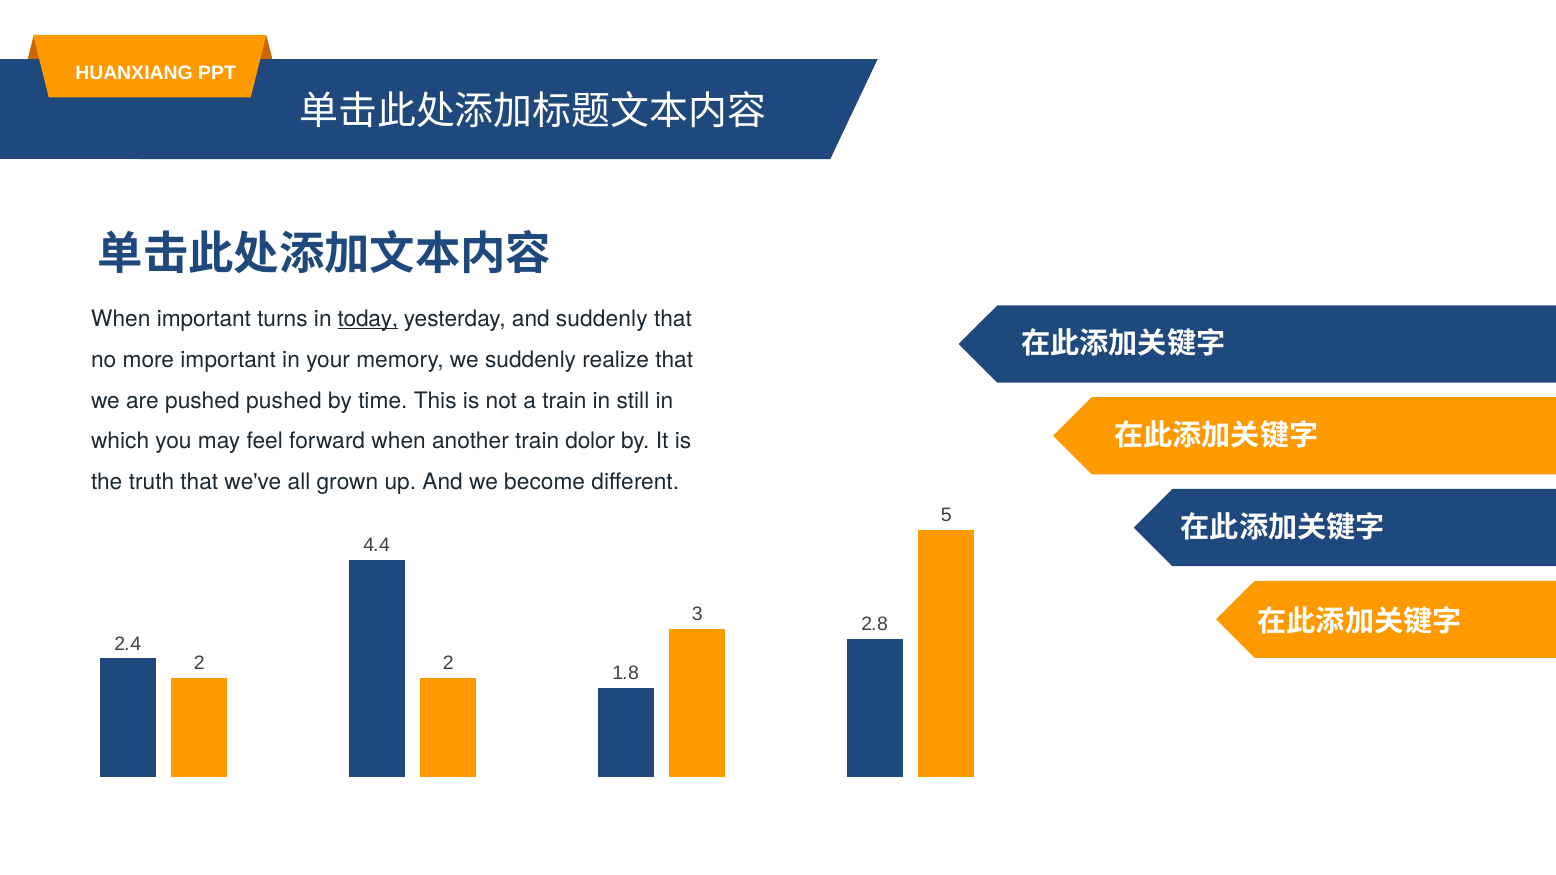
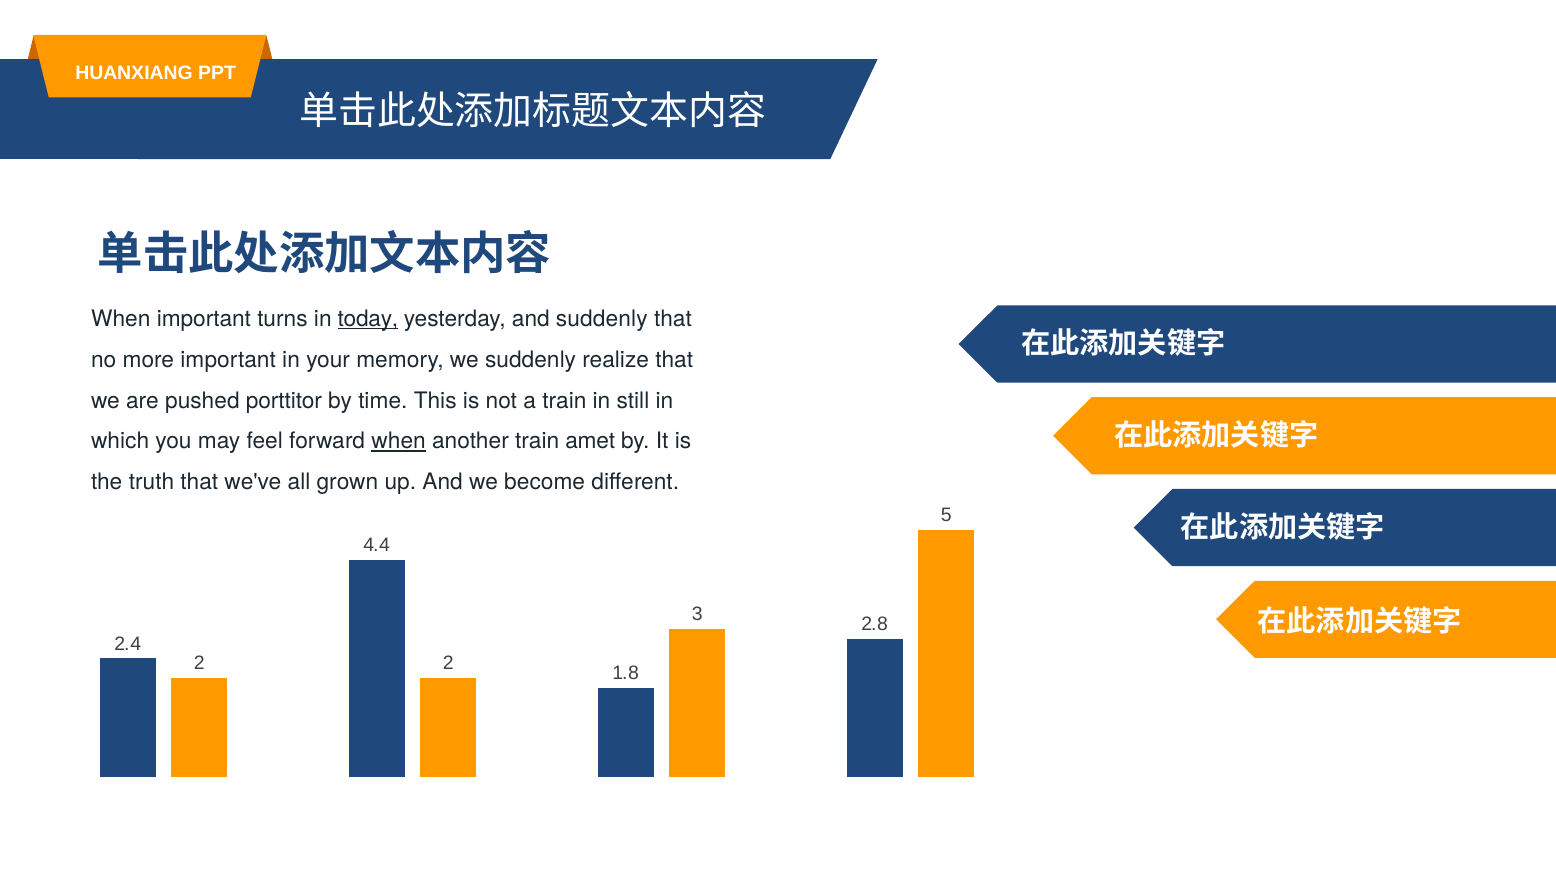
pushed pushed: pushed -> porttitor
when at (399, 441) underline: none -> present
dolor: dolor -> amet
